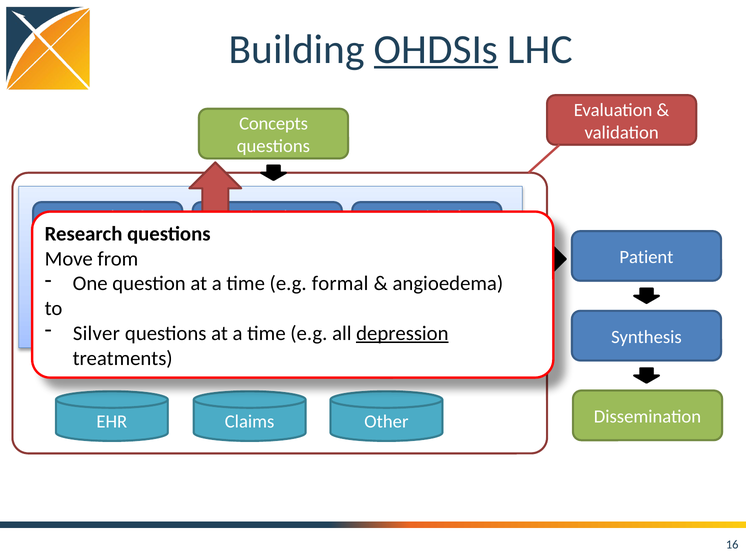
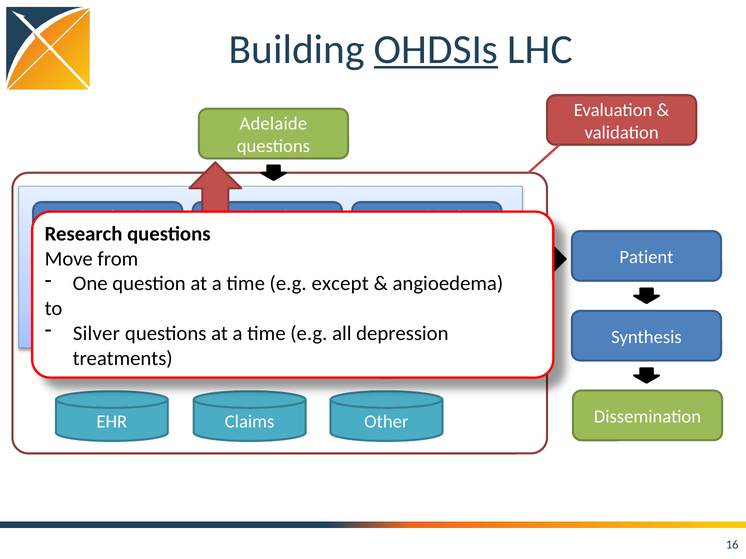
Concepts: Concepts -> Adelaide
formal: formal -> except
depression underline: present -> none
